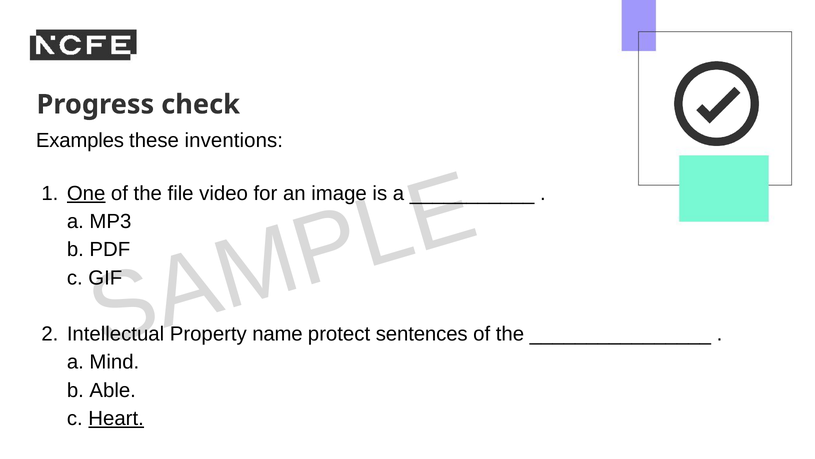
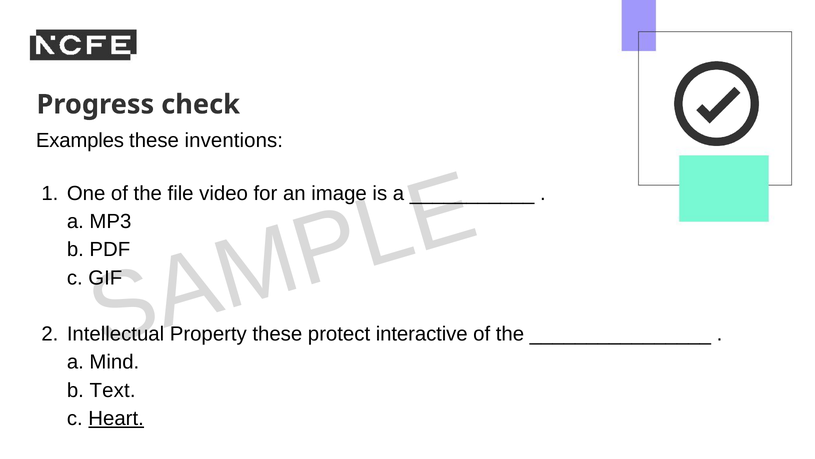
One underline: present -> none
name at (277, 334): name -> these
sentences: sentences -> interactive
Able: Able -> Text
